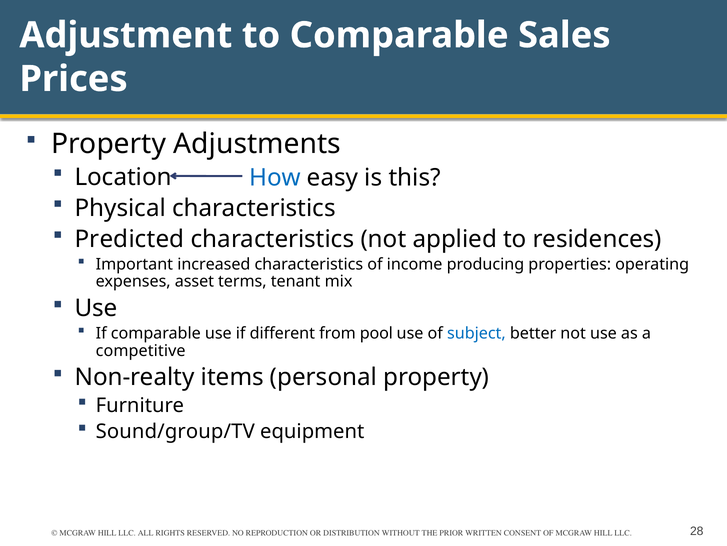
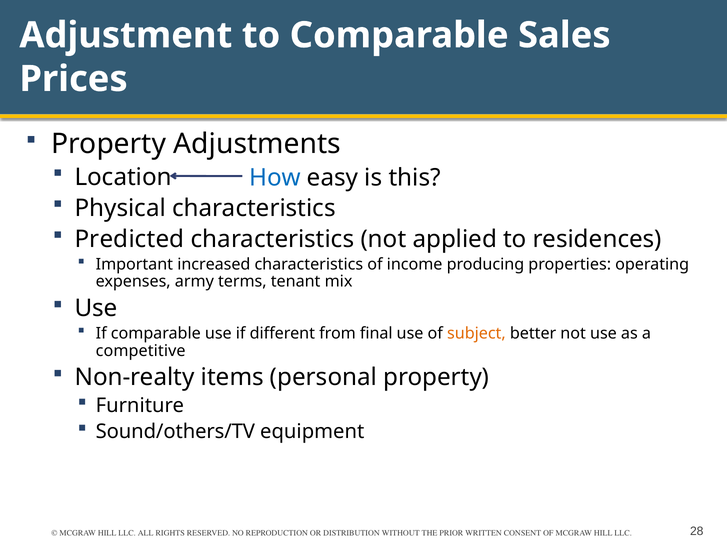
asset: asset -> army
pool: pool -> final
subject colour: blue -> orange
Sound/group/TV: Sound/group/TV -> Sound/others/TV
